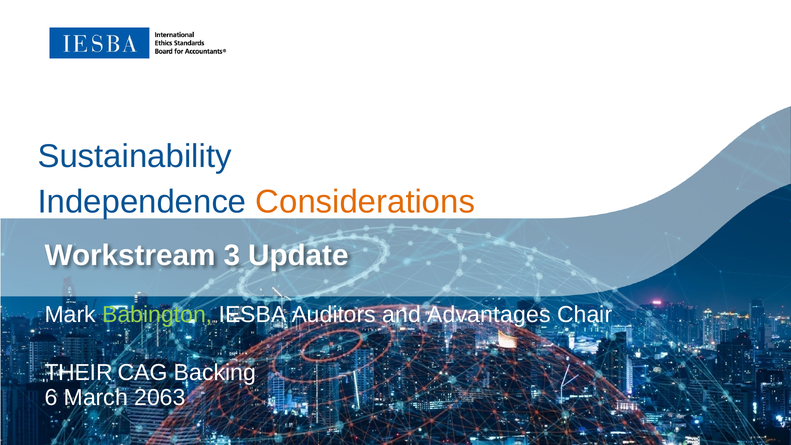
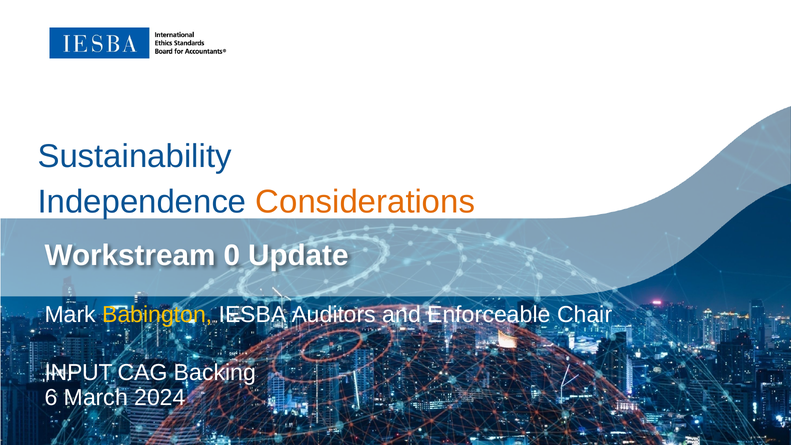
3: 3 -> 0
Babington colour: light green -> yellow
Advantages: Advantages -> Enforceable
THEIR: THEIR -> INPUT
2063: 2063 -> 2024
